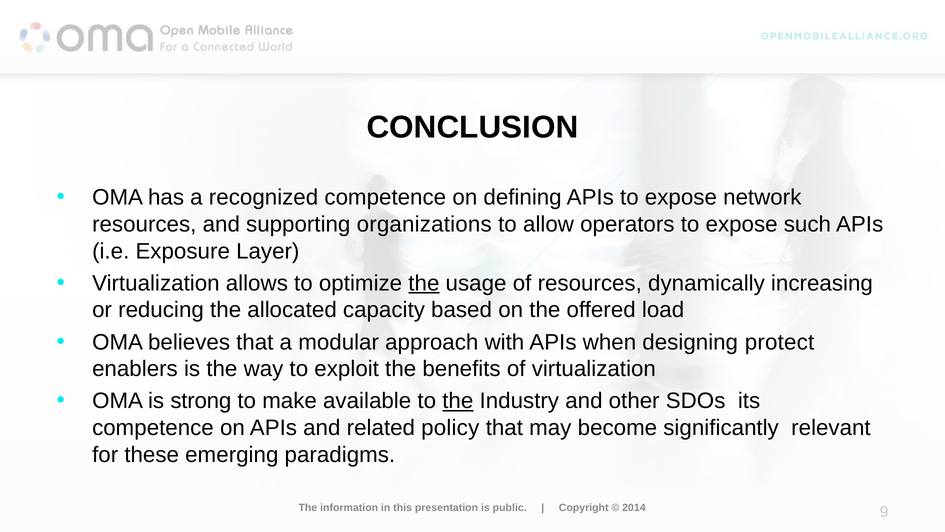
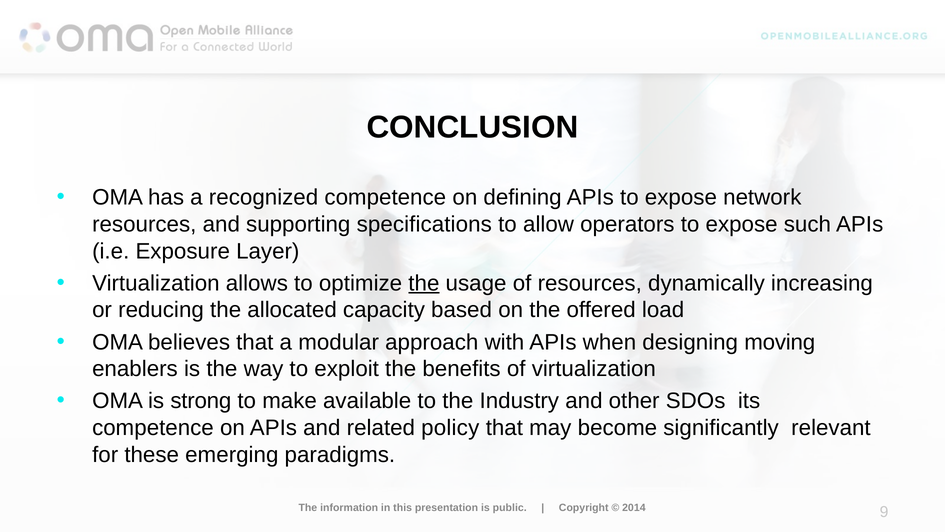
organizations: organizations -> specifications
protect: protect -> moving
the at (458, 401) underline: present -> none
